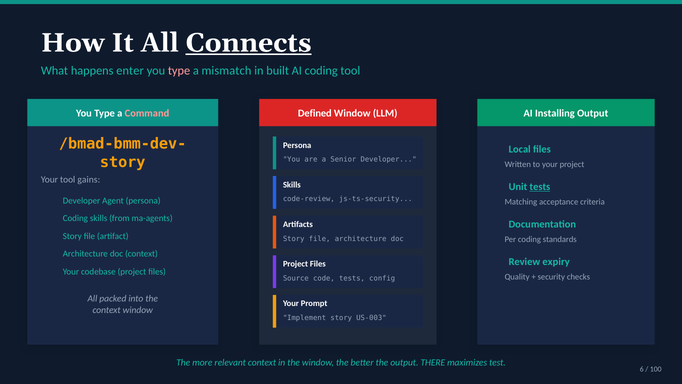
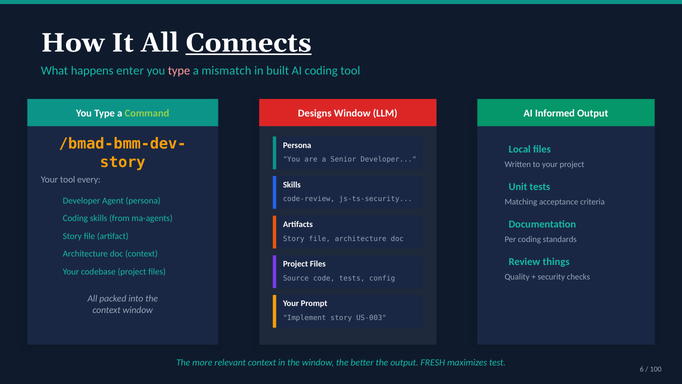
Command colour: pink -> light green
Defined: Defined -> Designs
Installing: Installing -> Informed
gains: gains -> every
tests at (540, 187) underline: present -> none
expiry: expiry -> things
THERE: THERE -> FRESH
